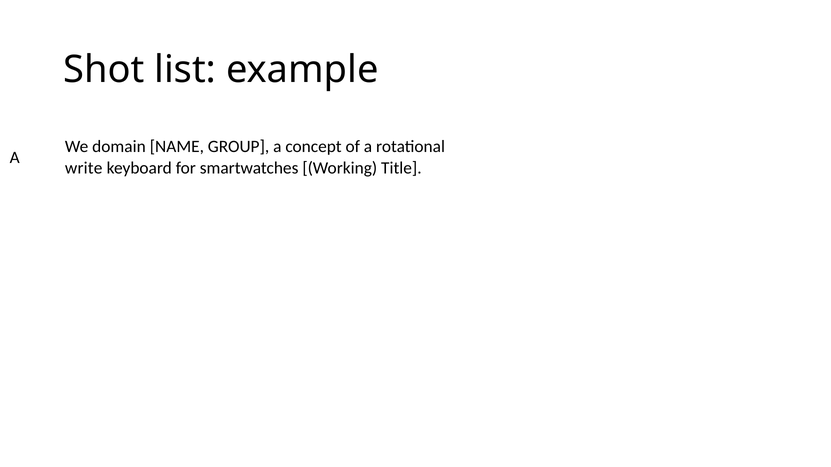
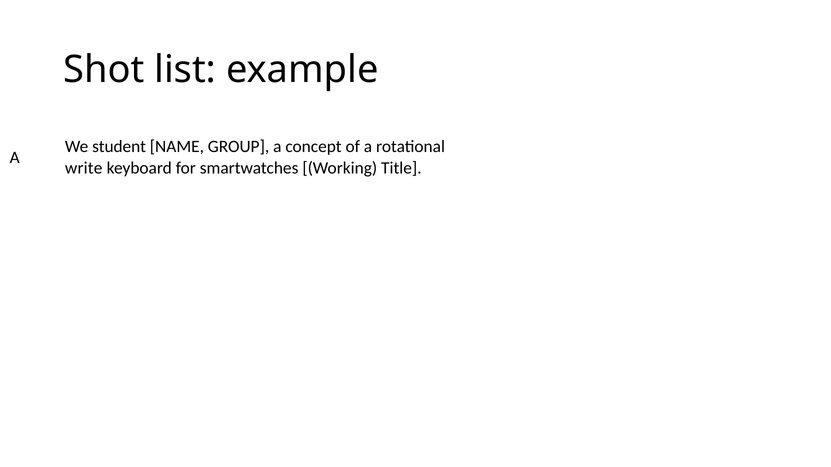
domain: domain -> student
